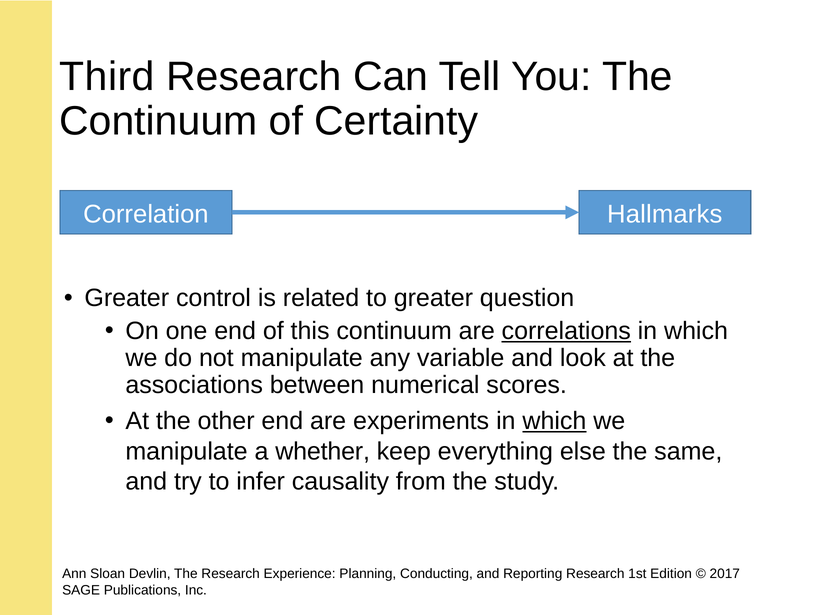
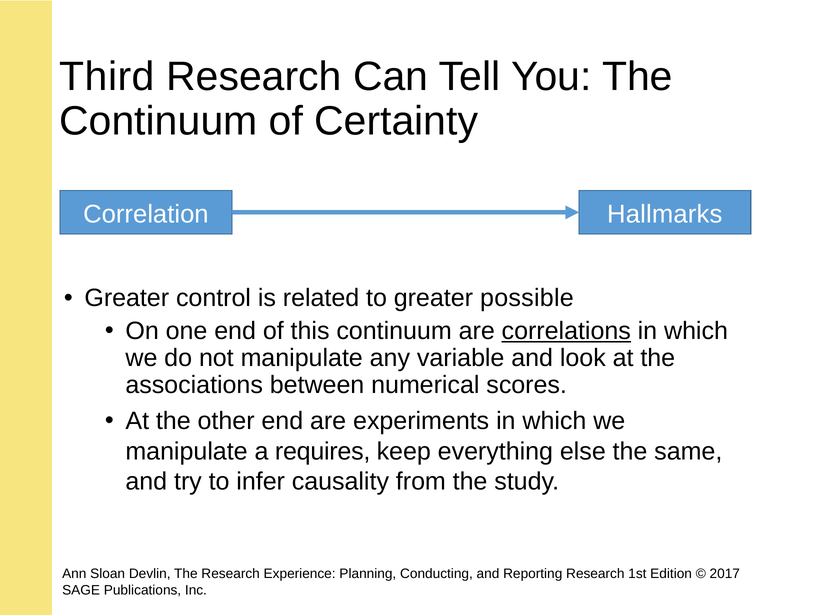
question: question -> possible
which at (554, 421) underline: present -> none
whether: whether -> requires
